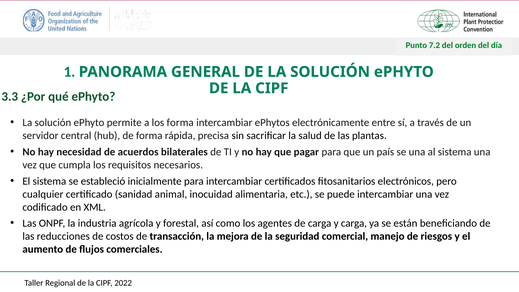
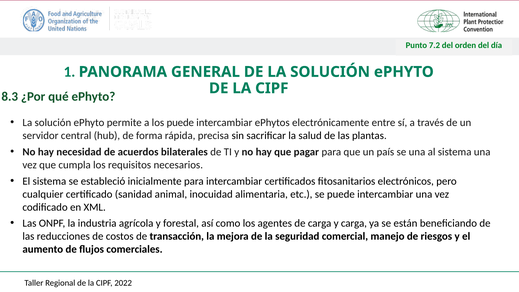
3.3: 3.3 -> 8.3
los forma: forma -> puede
